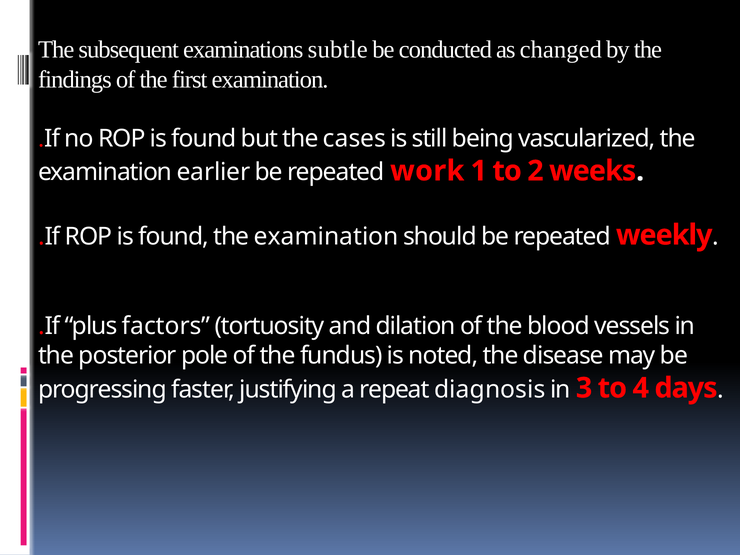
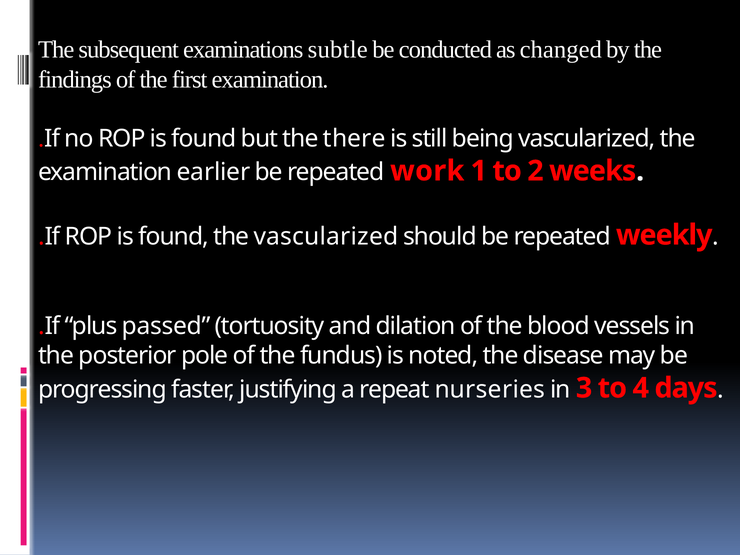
cases: cases -> there
found the examination: examination -> vascularized
factors: factors -> passed
diagnosis: diagnosis -> nurseries
